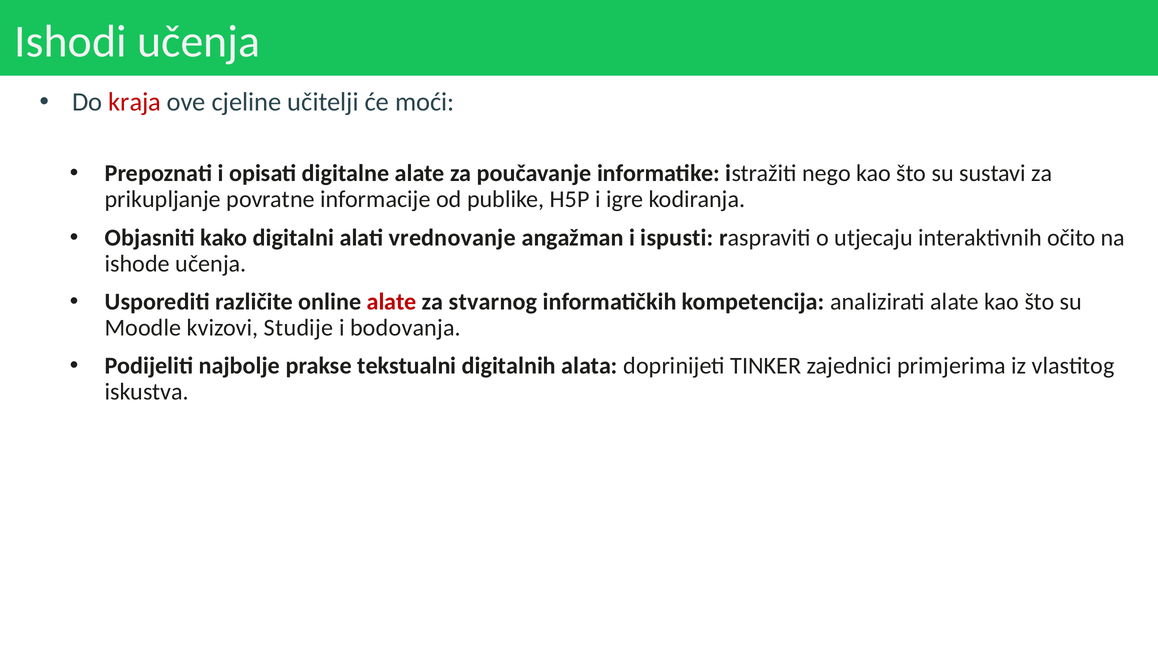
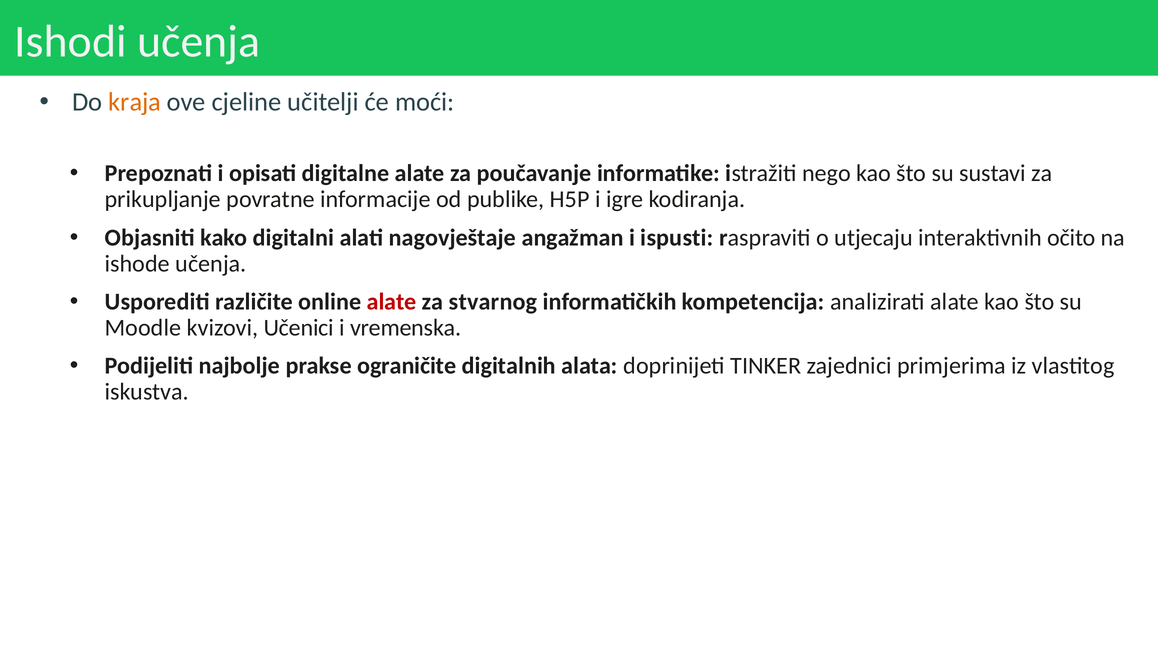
kraja colour: red -> orange
vrednovanje: vrednovanje -> nagovještaje
Studije: Studije -> Učenici
bodovanja: bodovanja -> vremenska
tekstualni: tekstualni -> ograničite
